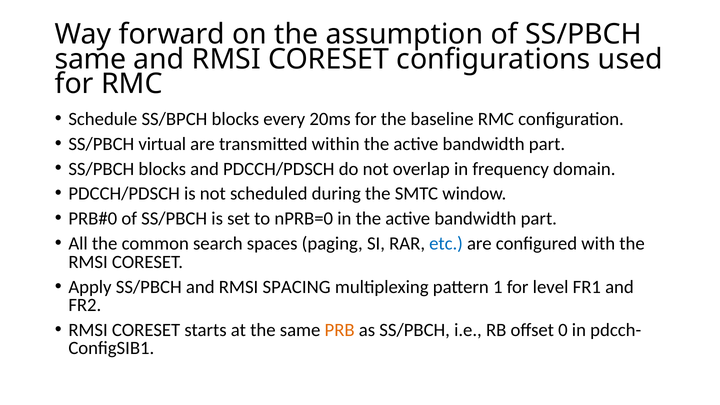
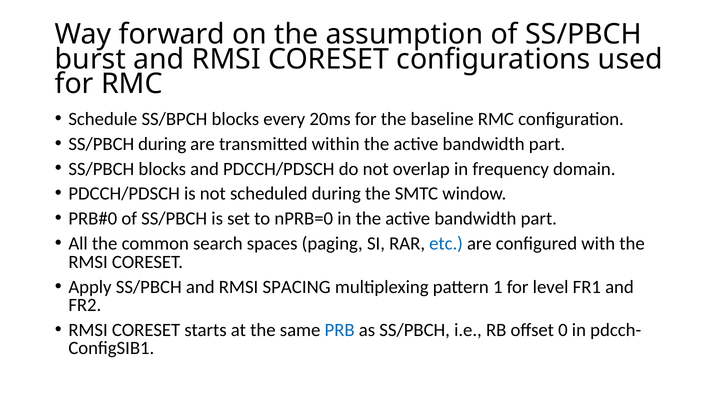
same at (91, 59): same -> burst
SS/PBCH virtual: virtual -> during
PRB colour: orange -> blue
